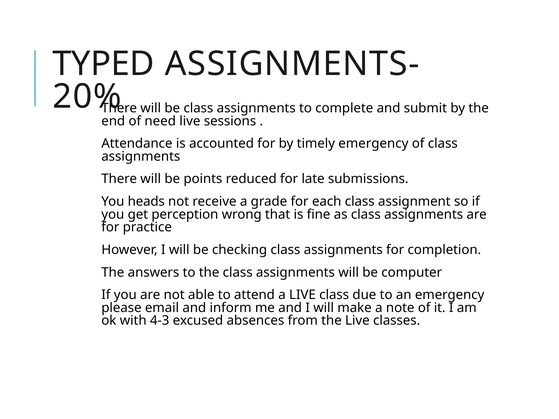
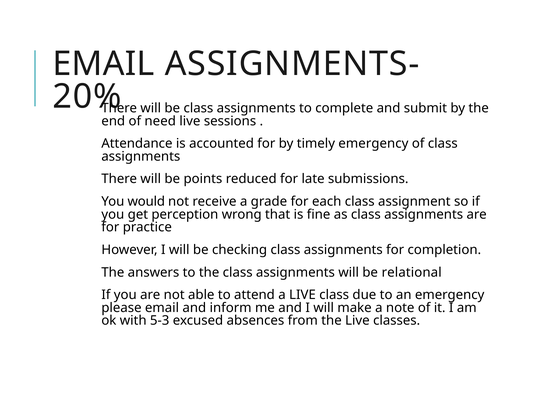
TYPED at (104, 64): TYPED -> EMAIL
heads: heads -> would
computer: computer -> relational
4-3: 4-3 -> 5-3
